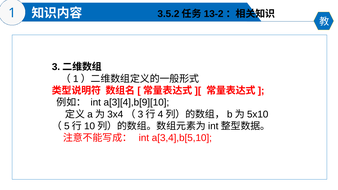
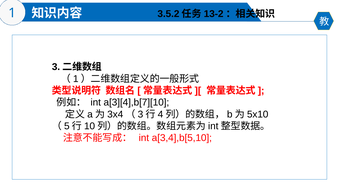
a[3][4],b[9][10: a[3][4],b[9][10 -> a[3][4],b[7][10
